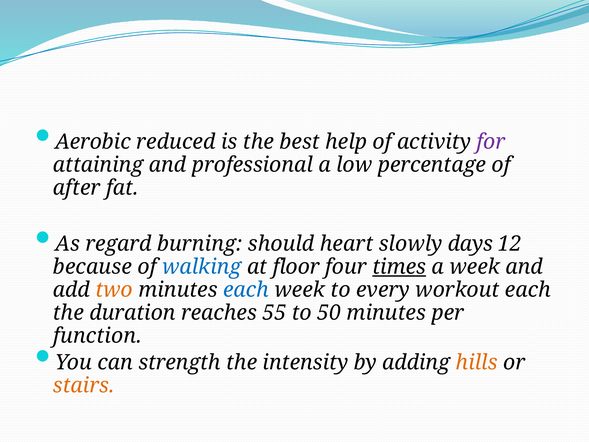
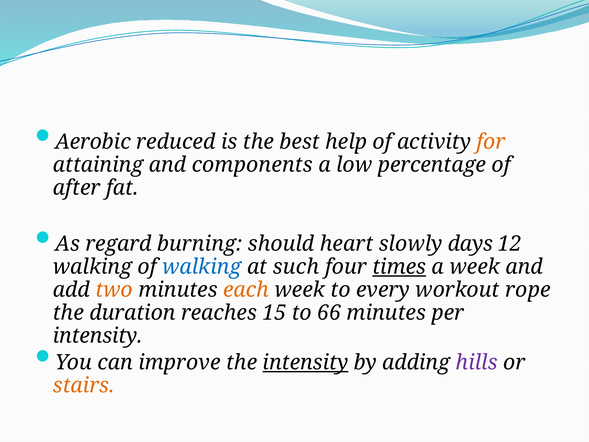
for colour: purple -> orange
professional: professional -> components
because at (92, 267): because -> walking
floor: floor -> such
each at (246, 290) colour: blue -> orange
workout each: each -> rope
55: 55 -> 15
50: 50 -> 66
function at (97, 336): function -> intensity
strength: strength -> improve
intensity at (305, 362) underline: none -> present
hills colour: orange -> purple
